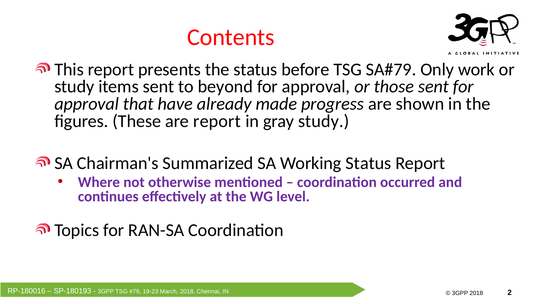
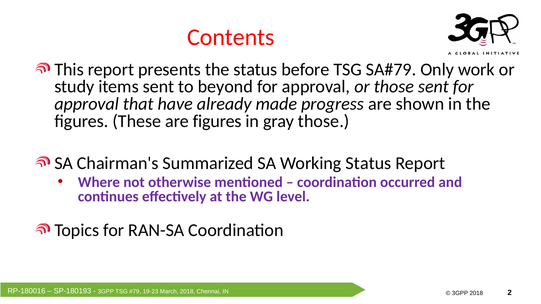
are report: report -> figures
gray study: study -> those
